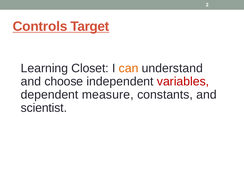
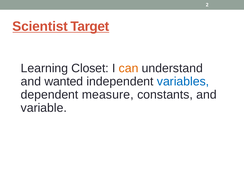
Controls: Controls -> Scientist
choose: choose -> wanted
variables colour: red -> blue
scientist: scientist -> variable
